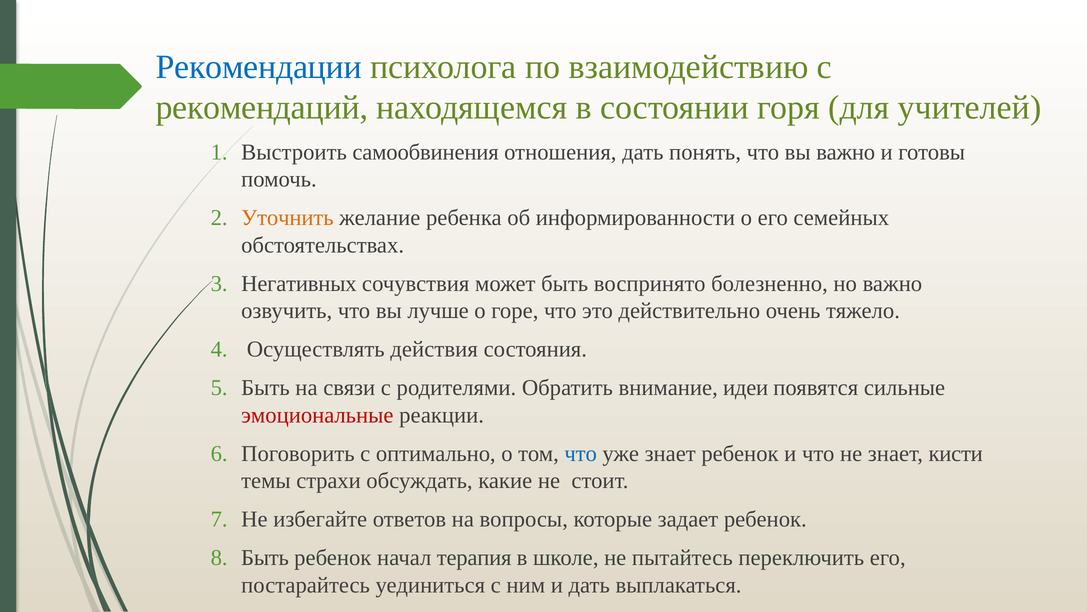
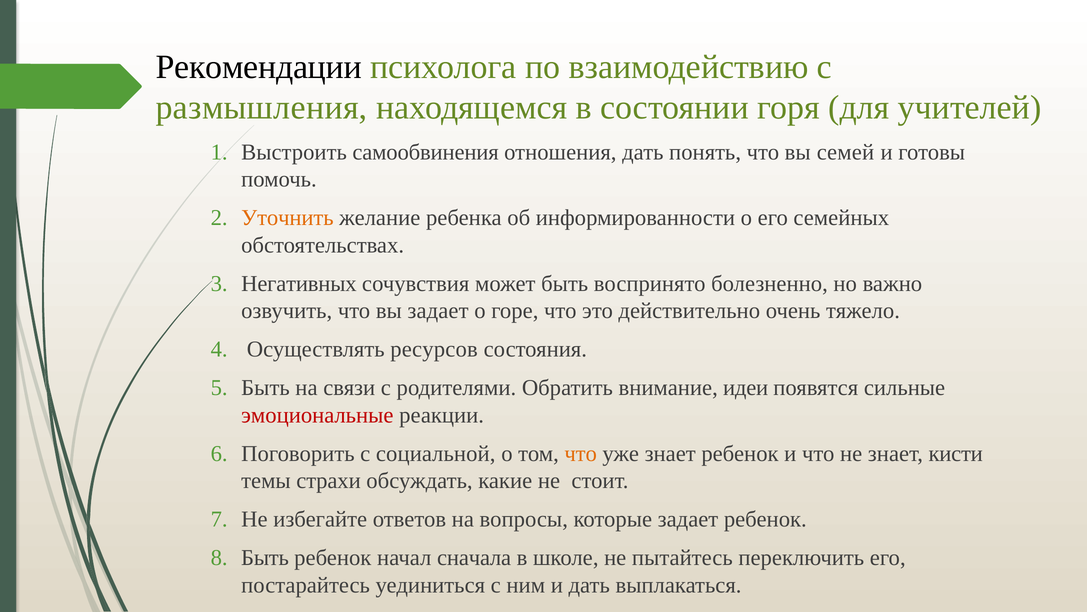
Рекомендации colour: blue -> black
рекомендаций: рекомендаций -> размышления
вы важно: важно -> семей
вы лучше: лучше -> задает
действия: действия -> ресурсов
оптимально: оптимально -> социальной
что at (581, 453) colour: blue -> orange
терапия: терапия -> сначала
